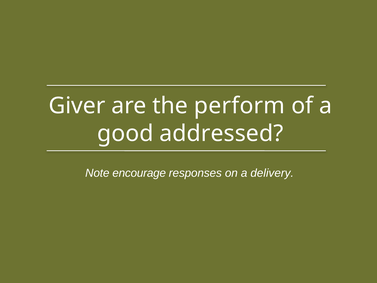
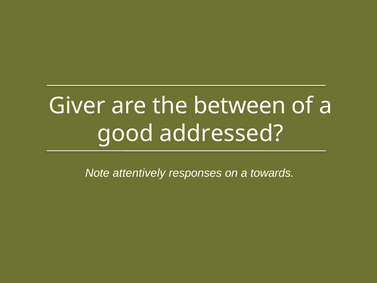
perform: perform -> between
encourage: encourage -> attentively
delivery: delivery -> towards
